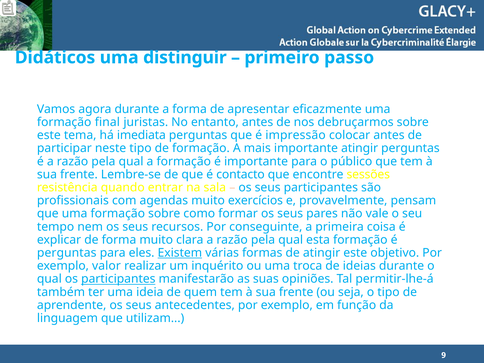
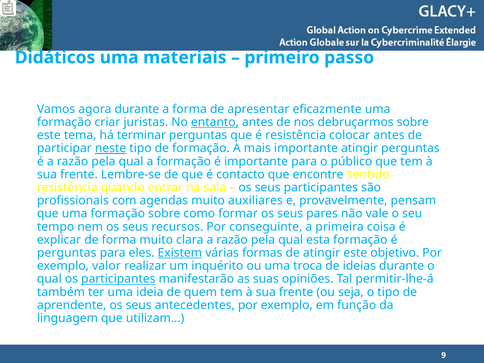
distinguir: distinguir -> materiais
final: final -> criar
entanto underline: none -> present
imediata: imediata -> terminar
é impressão: impressão -> resistência
neste underline: none -> present
sessões: sessões -> sentido
exercícios: exercícios -> auxiliares
